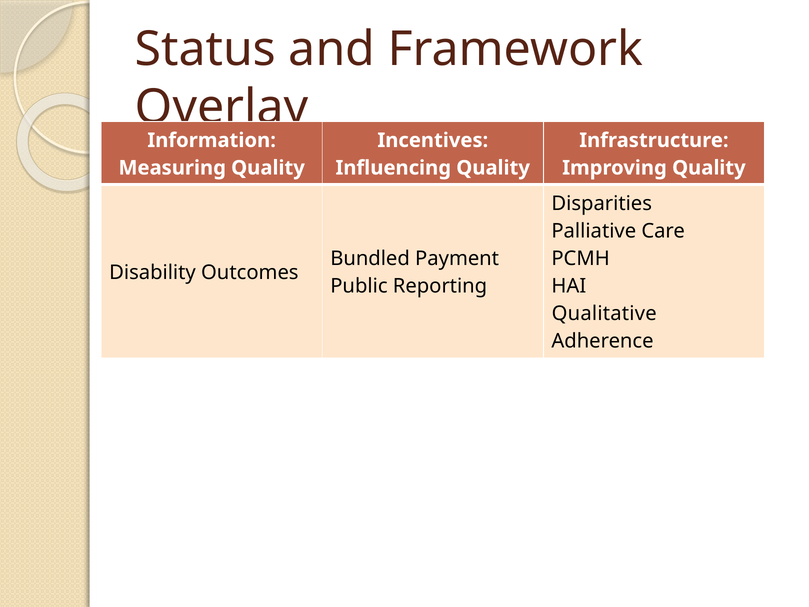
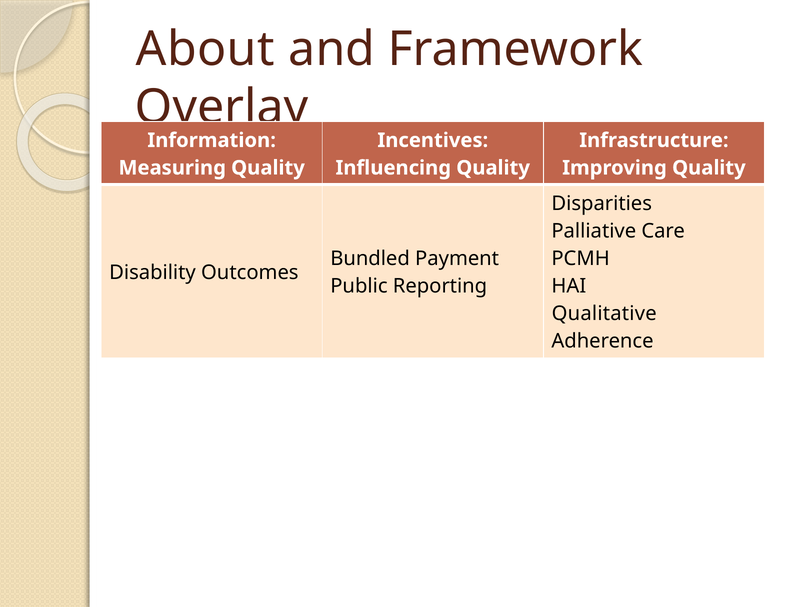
Status: Status -> About
